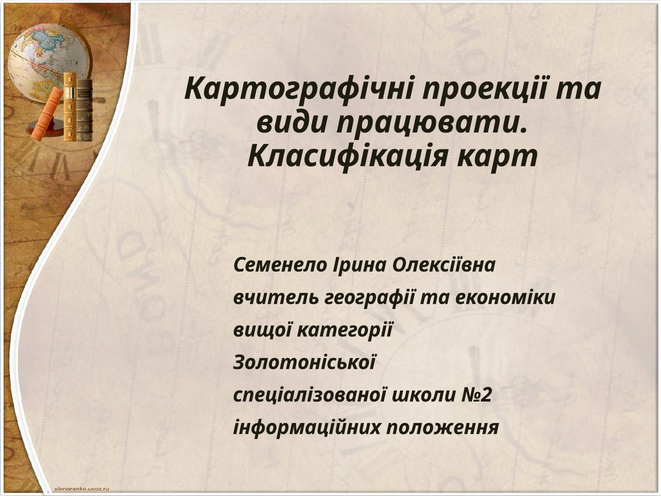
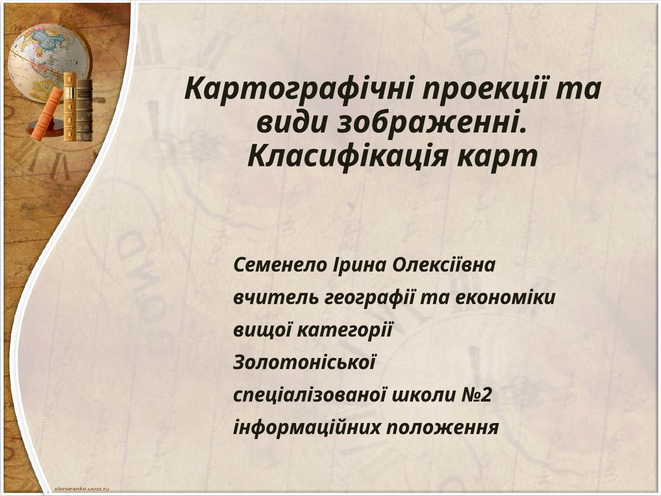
працювати: працювати -> зображенні
